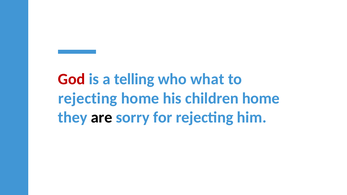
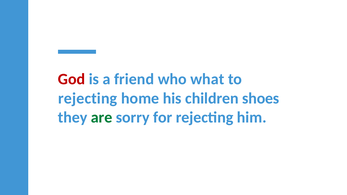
telling: telling -> friend
children home: home -> shoes
are colour: black -> green
